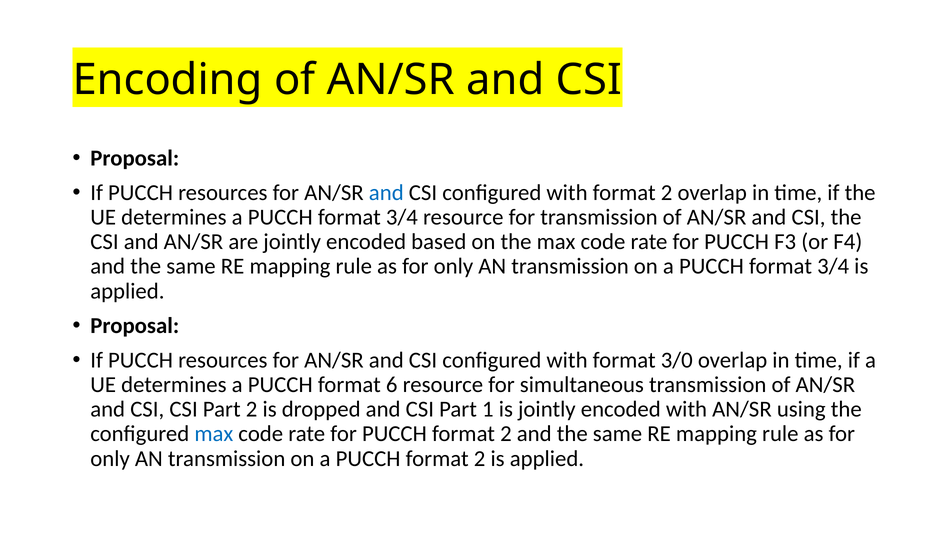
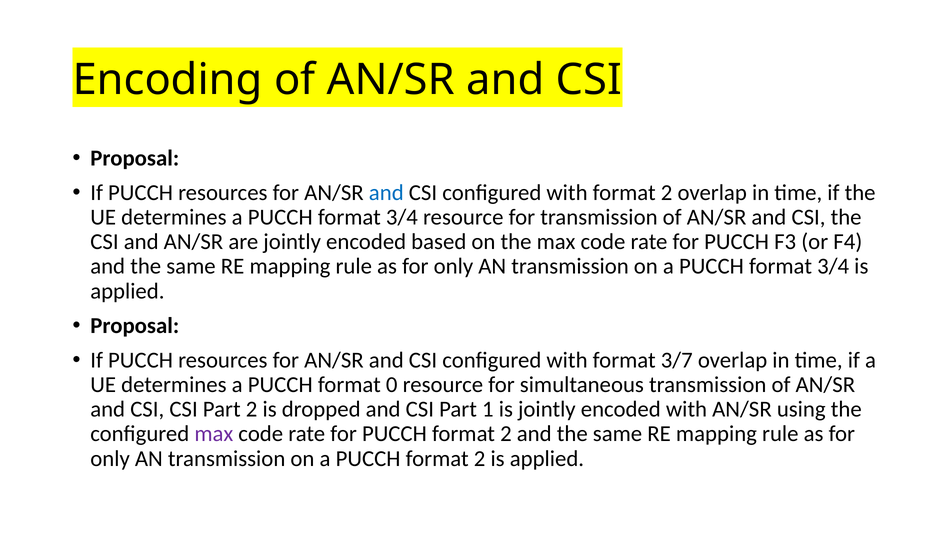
3/0: 3/0 -> 3/7
6: 6 -> 0
max at (214, 434) colour: blue -> purple
